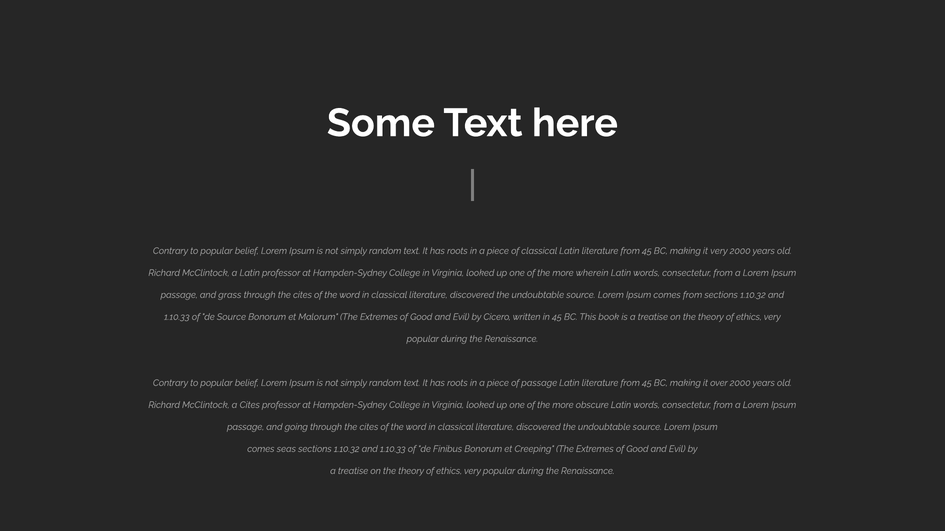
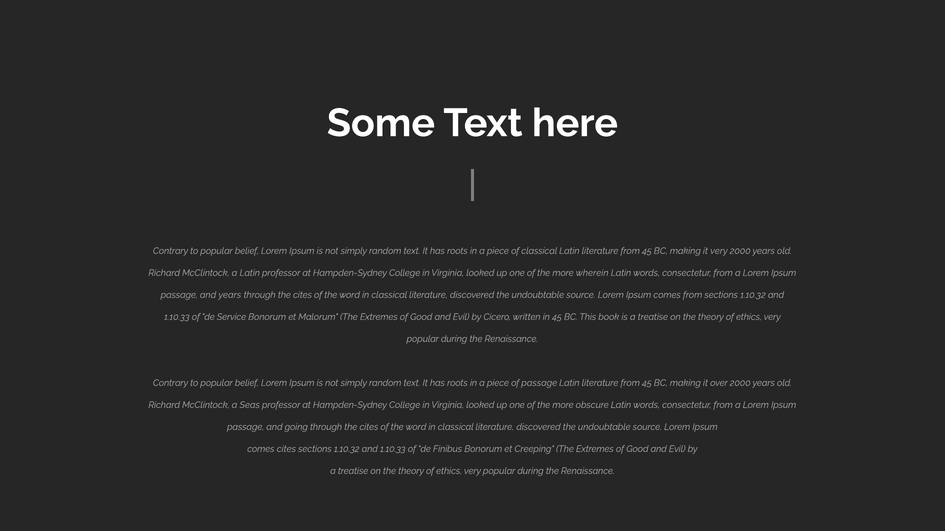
and grass: grass -> years
de Source: Source -> Service
a Cites: Cites -> Seas
comes seas: seas -> cites
